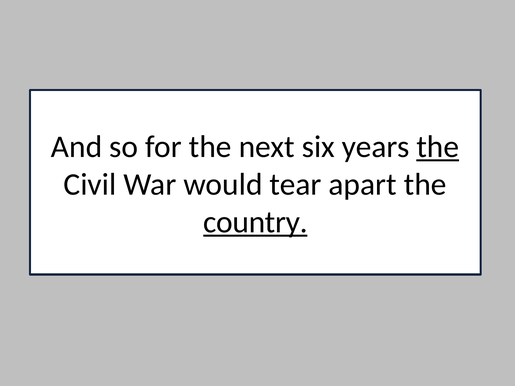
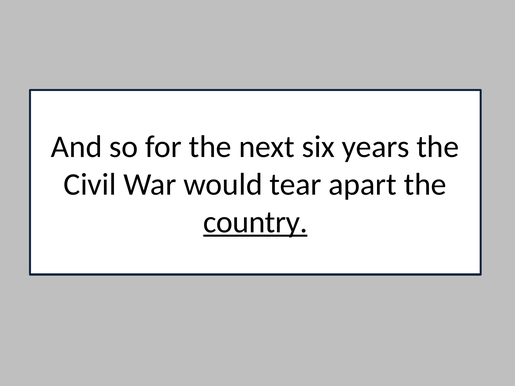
the at (438, 147) underline: present -> none
